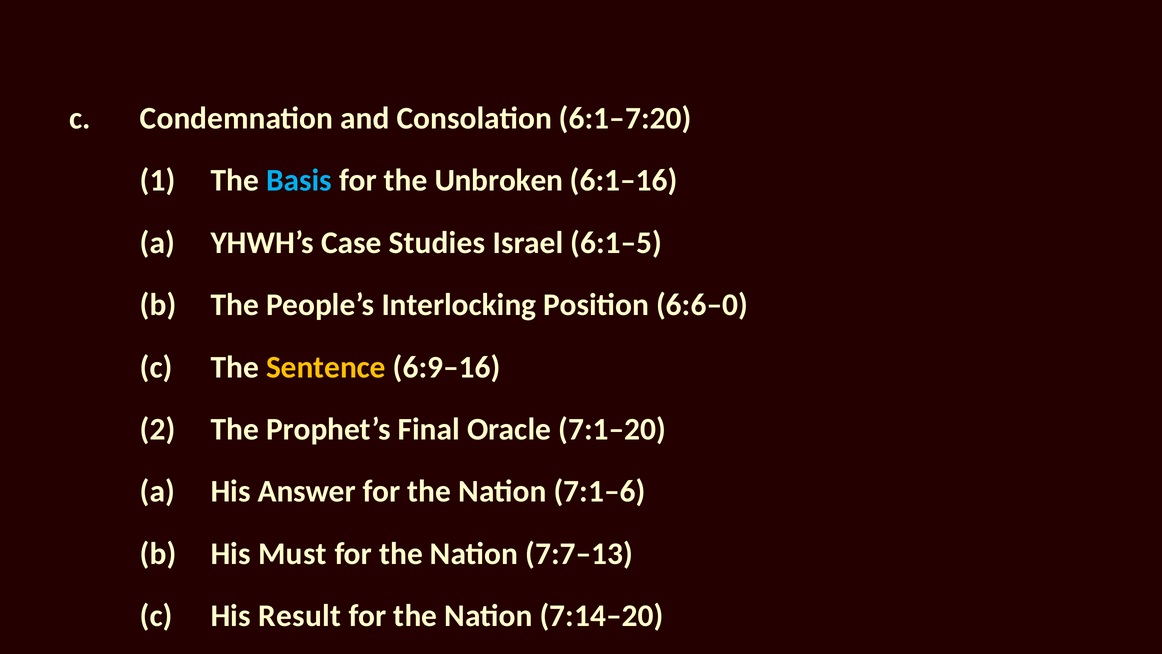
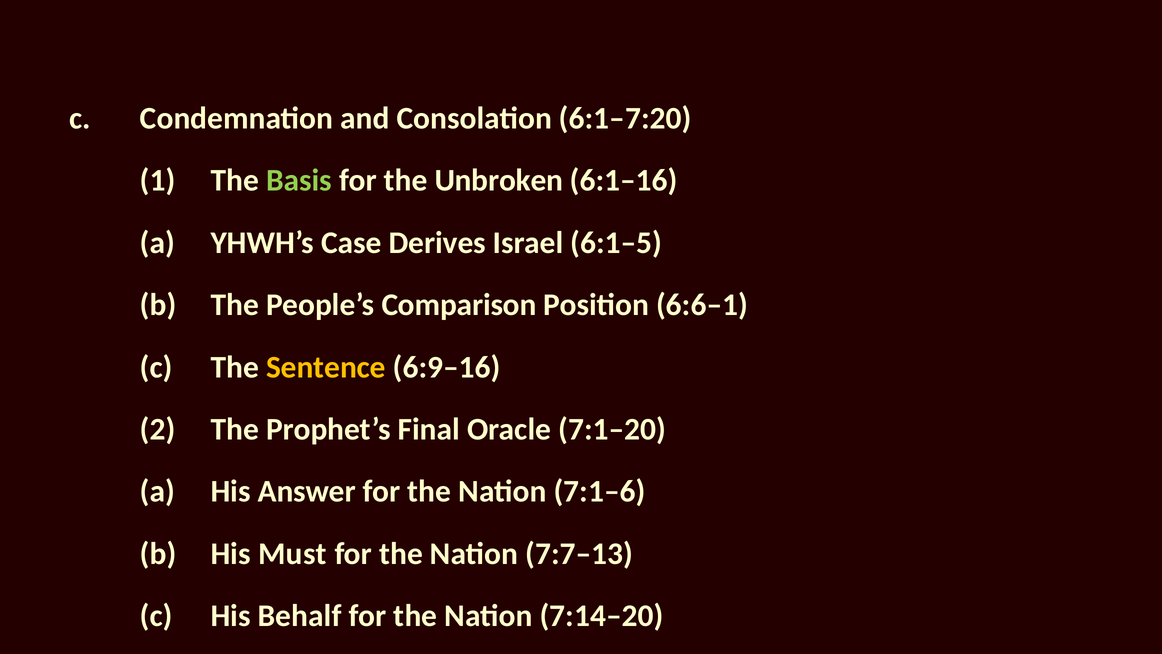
Basis colour: light blue -> light green
Studies: Studies -> Derives
Interlocking: Interlocking -> Comparison
6:6–0: 6:6–0 -> 6:6–1
Result: Result -> Behalf
